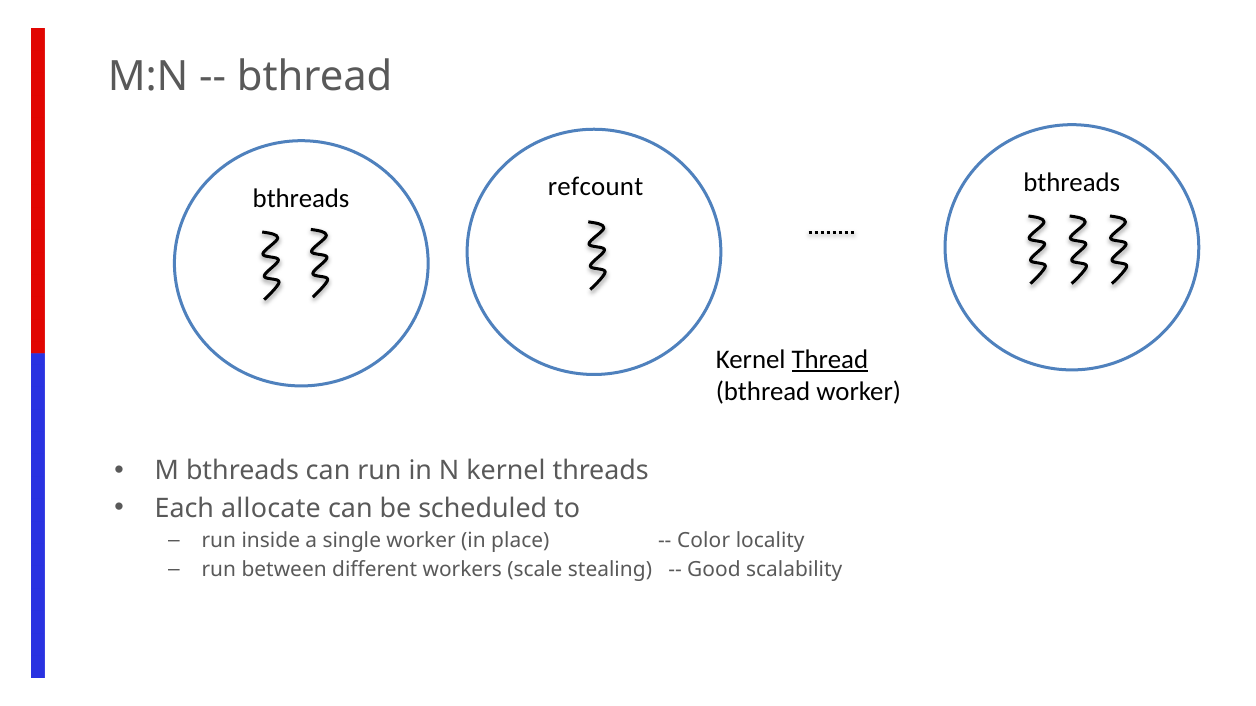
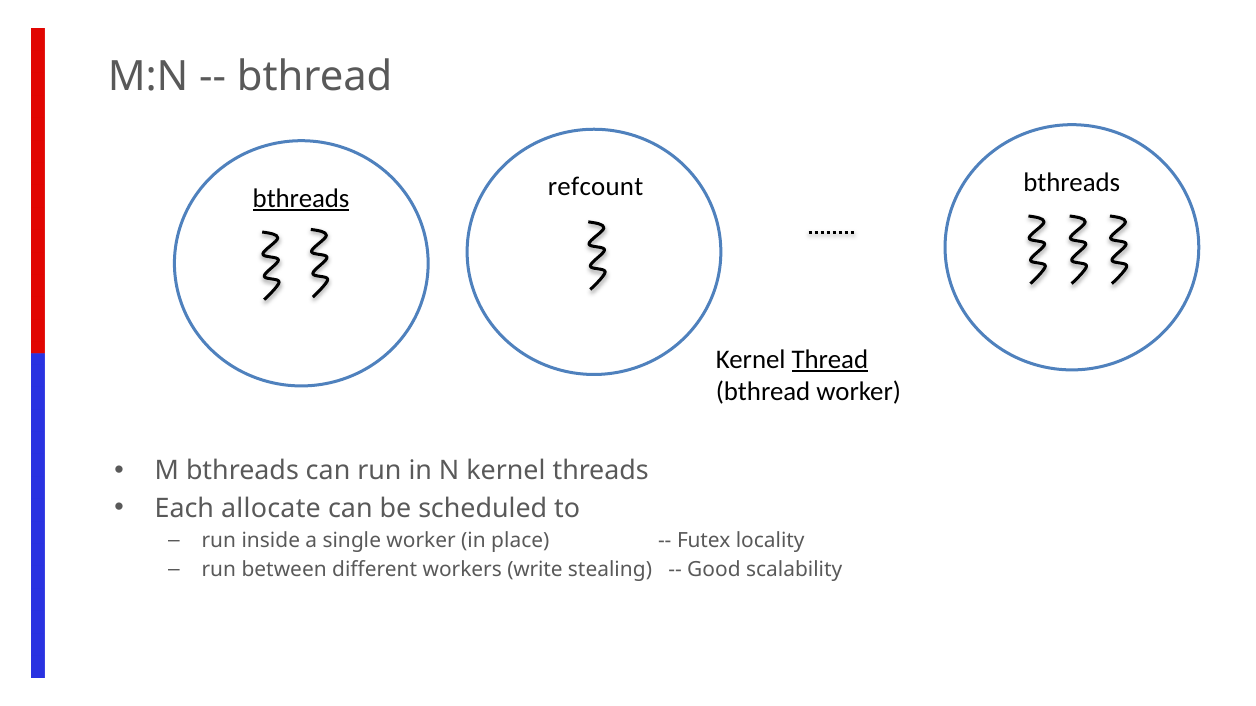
bthreads at (301, 199) underline: none -> present
Color: Color -> Futex
scale: scale -> write
